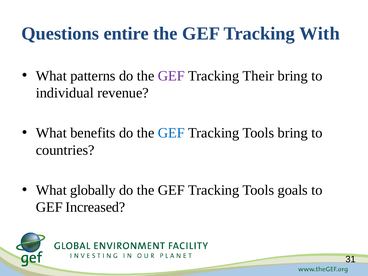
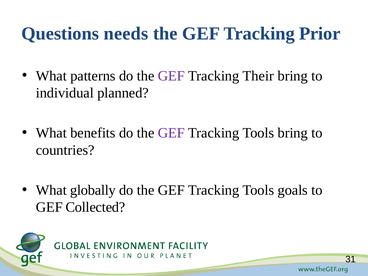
entire: entire -> needs
With: With -> Prior
revenue: revenue -> planned
GEF at (171, 133) colour: blue -> purple
Increased: Increased -> Collected
